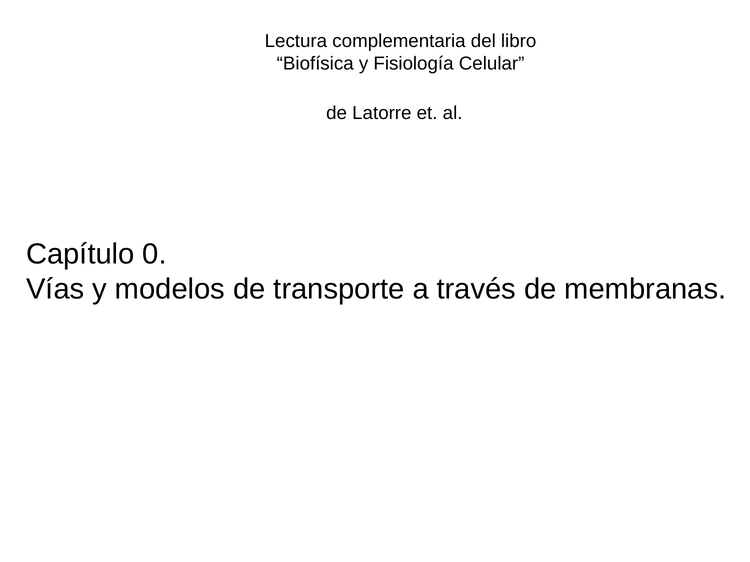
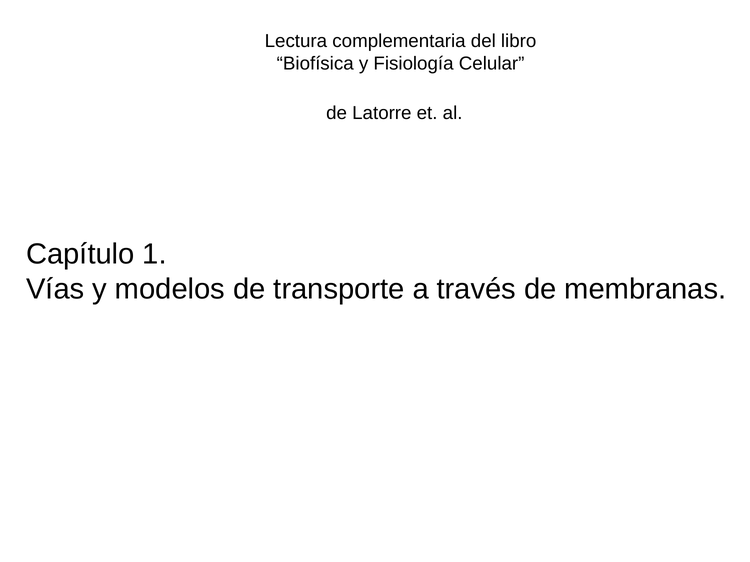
0: 0 -> 1
